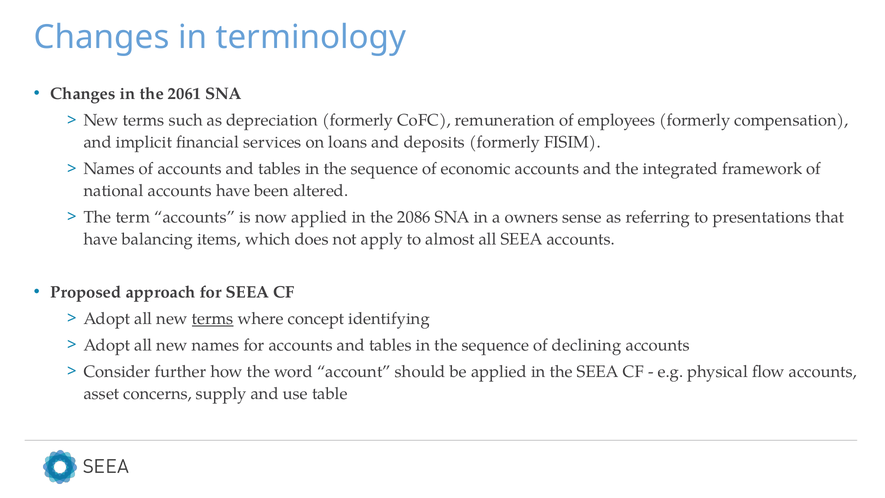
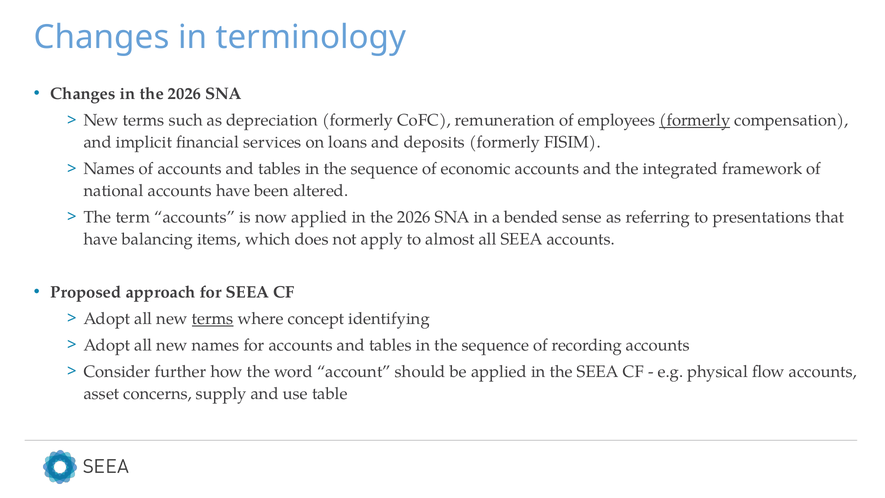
Changes in the 2061: 2061 -> 2026
formerly at (695, 120) underline: none -> present
applied in the 2086: 2086 -> 2026
owners: owners -> bended
declining: declining -> recording
